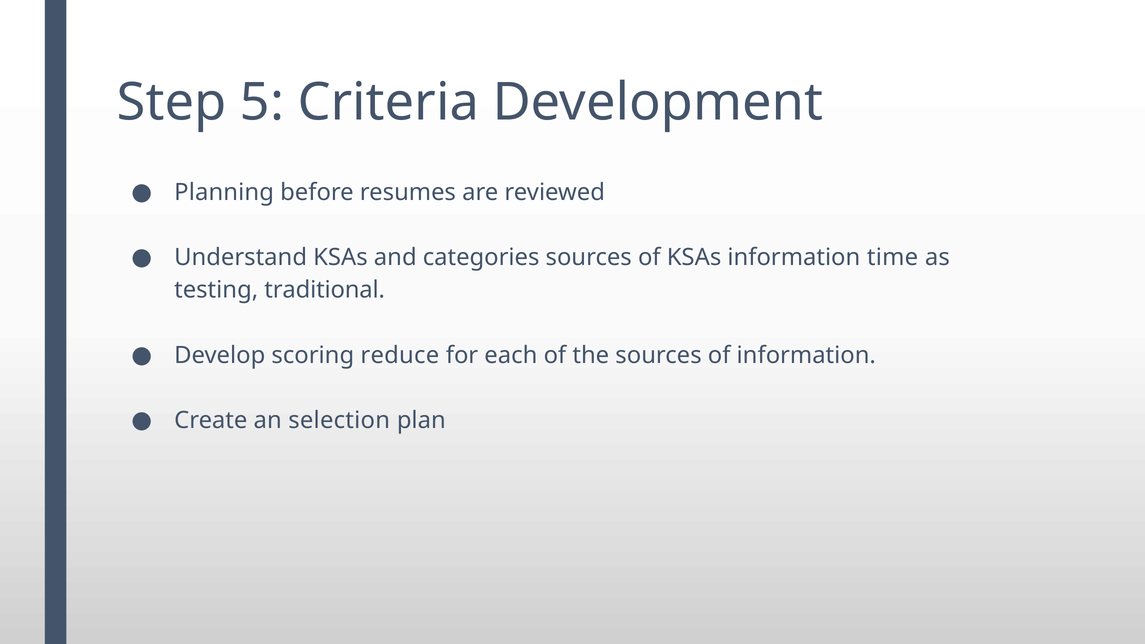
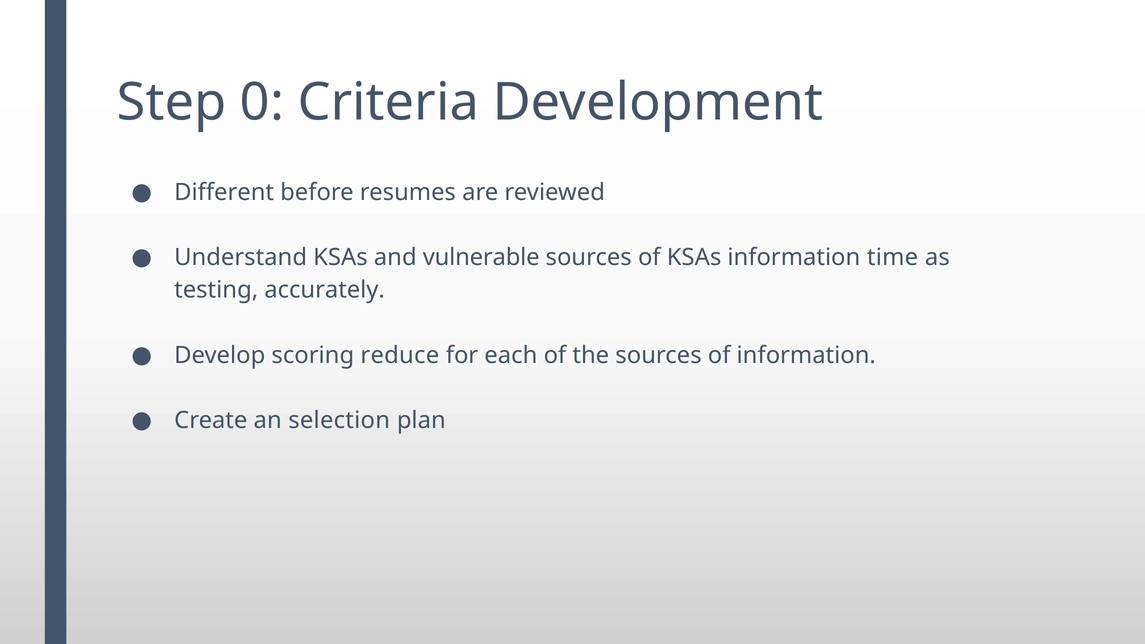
5: 5 -> 0
Planning: Planning -> Different
categories: categories -> vulnerable
traditional: traditional -> accurately
